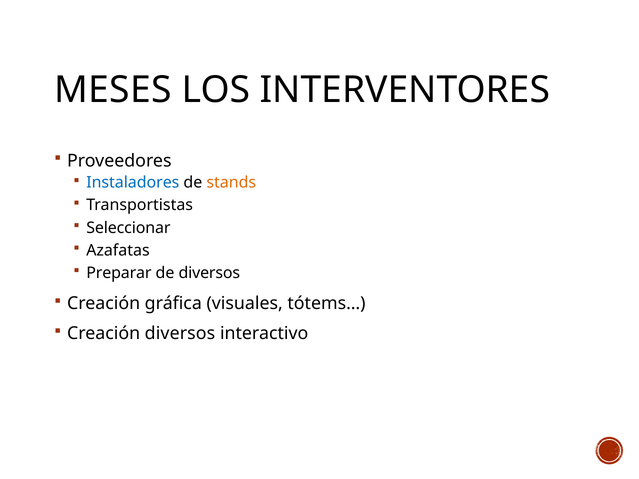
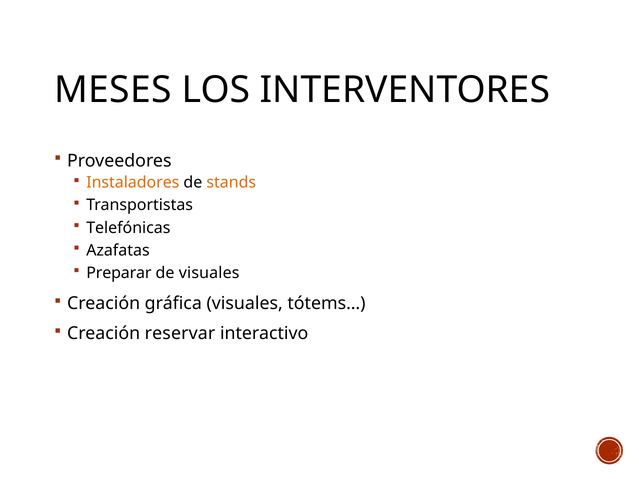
Instaladores colour: blue -> orange
Seleccionar: Seleccionar -> Telefónicas
de diversos: diversos -> visuales
Creación diversos: diversos -> reservar
